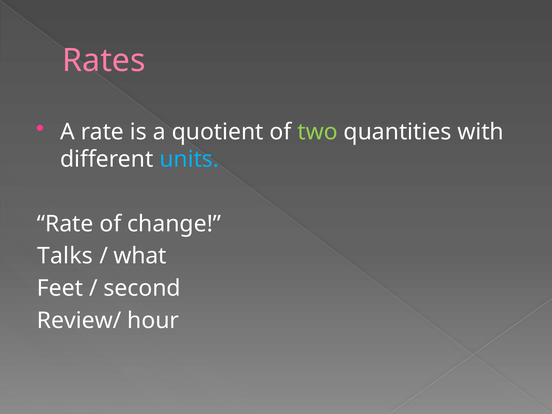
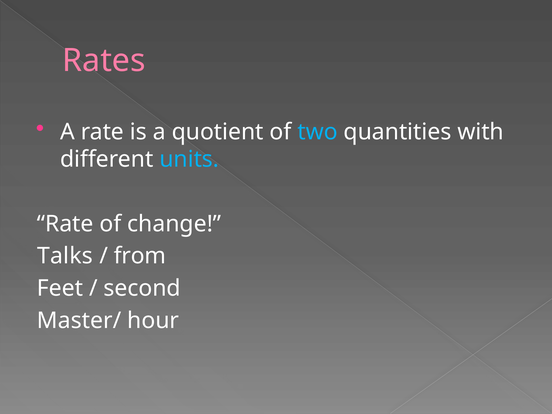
two colour: light green -> light blue
what: what -> from
Review/: Review/ -> Master/
